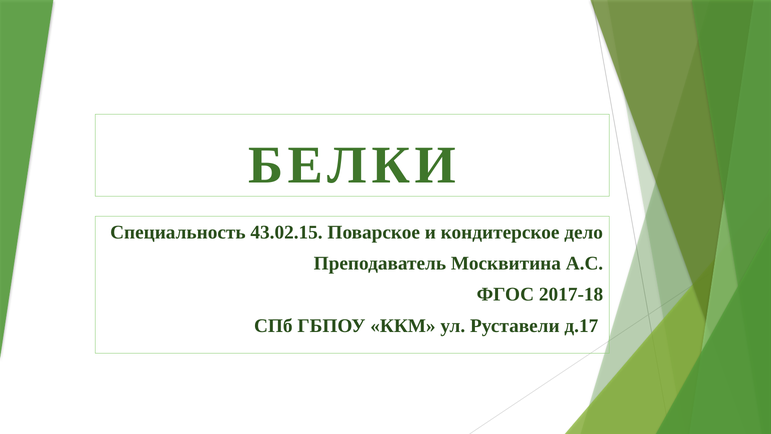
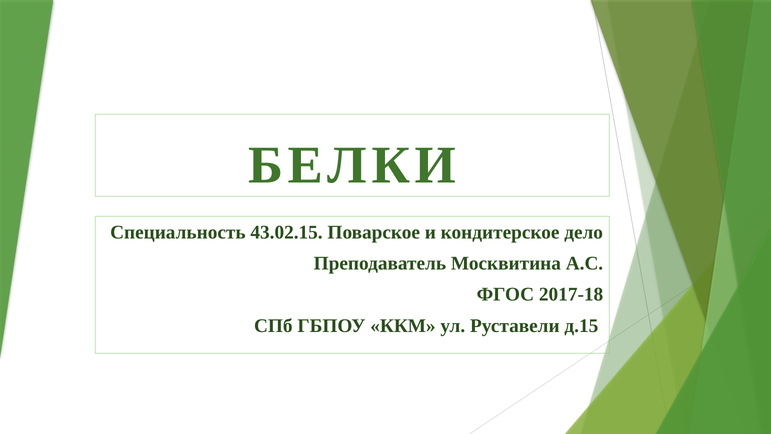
д.17: д.17 -> д.15
